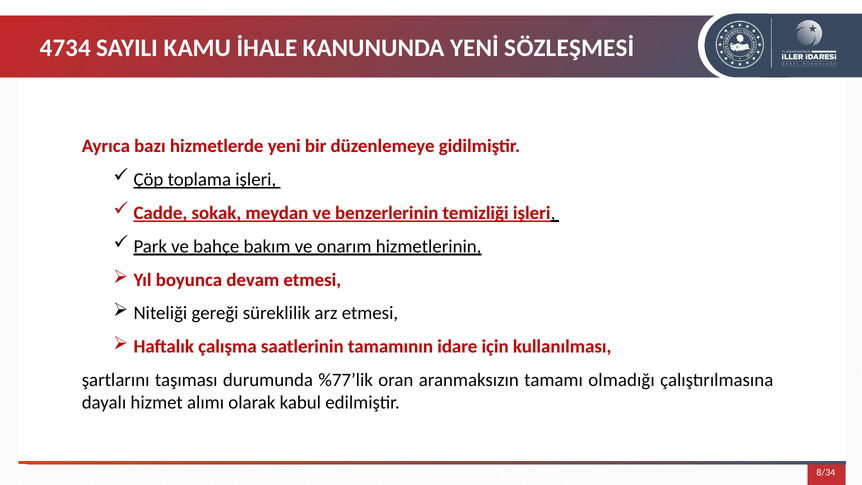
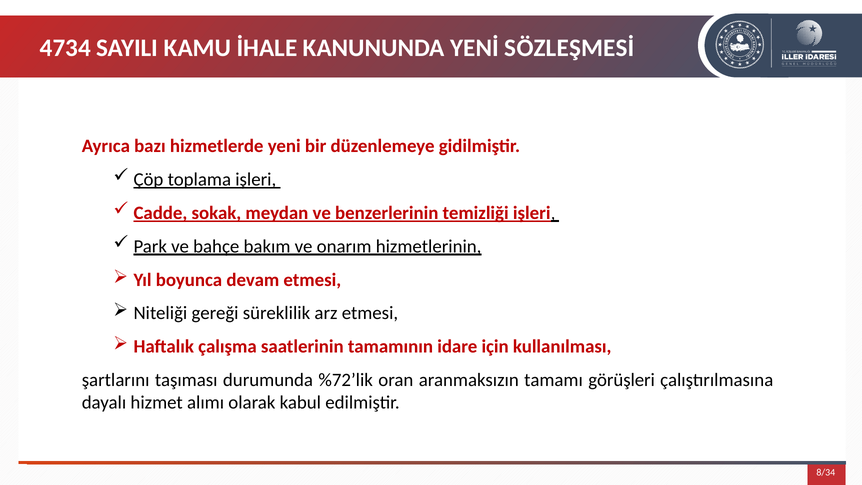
%77’lik: %77’lik -> %72’lik
olmadığı: olmadığı -> görüşleri
